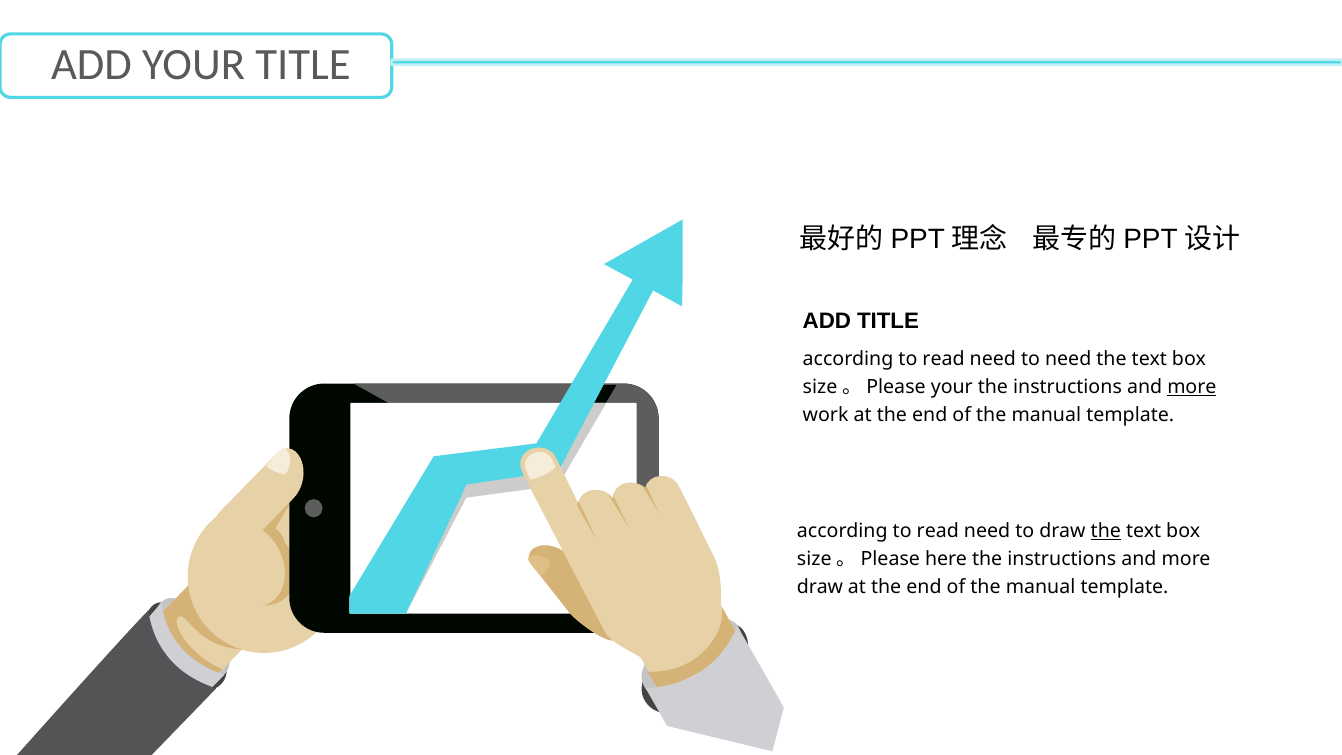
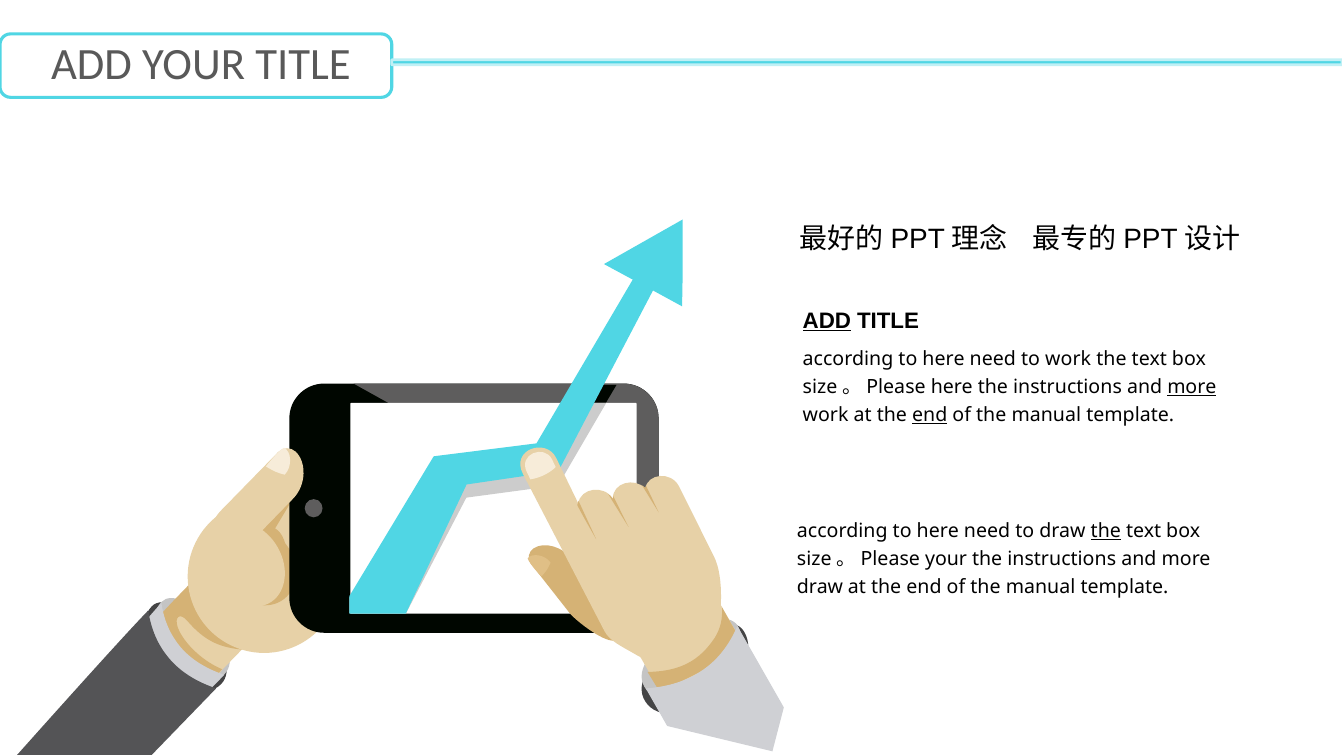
ADD at (827, 321) underline: none -> present
read at (944, 359): read -> here
to need: need -> work
size。Please your: your -> here
end at (930, 415) underline: none -> present
read at (938, 531): read -> here
size。Please here: here -> your
